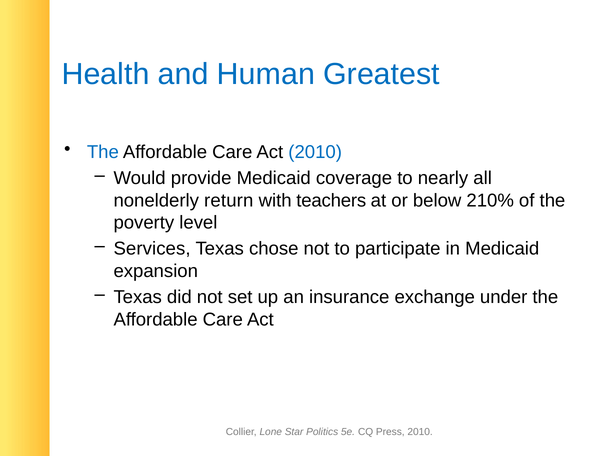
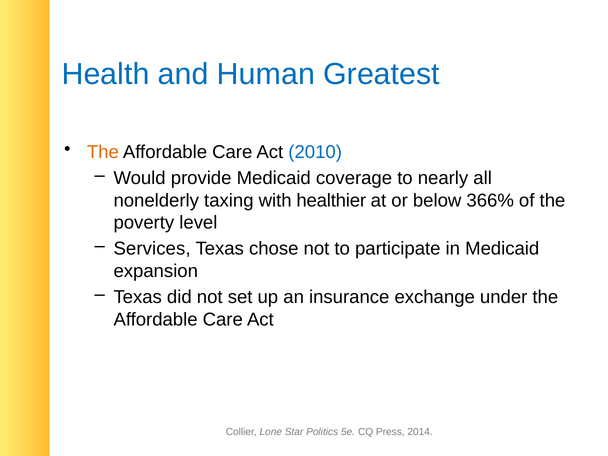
The at (103, 152) colour: blue -> orange
return: return -> taxing
teachers: teachers -> healthier
210%: 210% -> 366%
Press 2010: 2010 -> 2014
